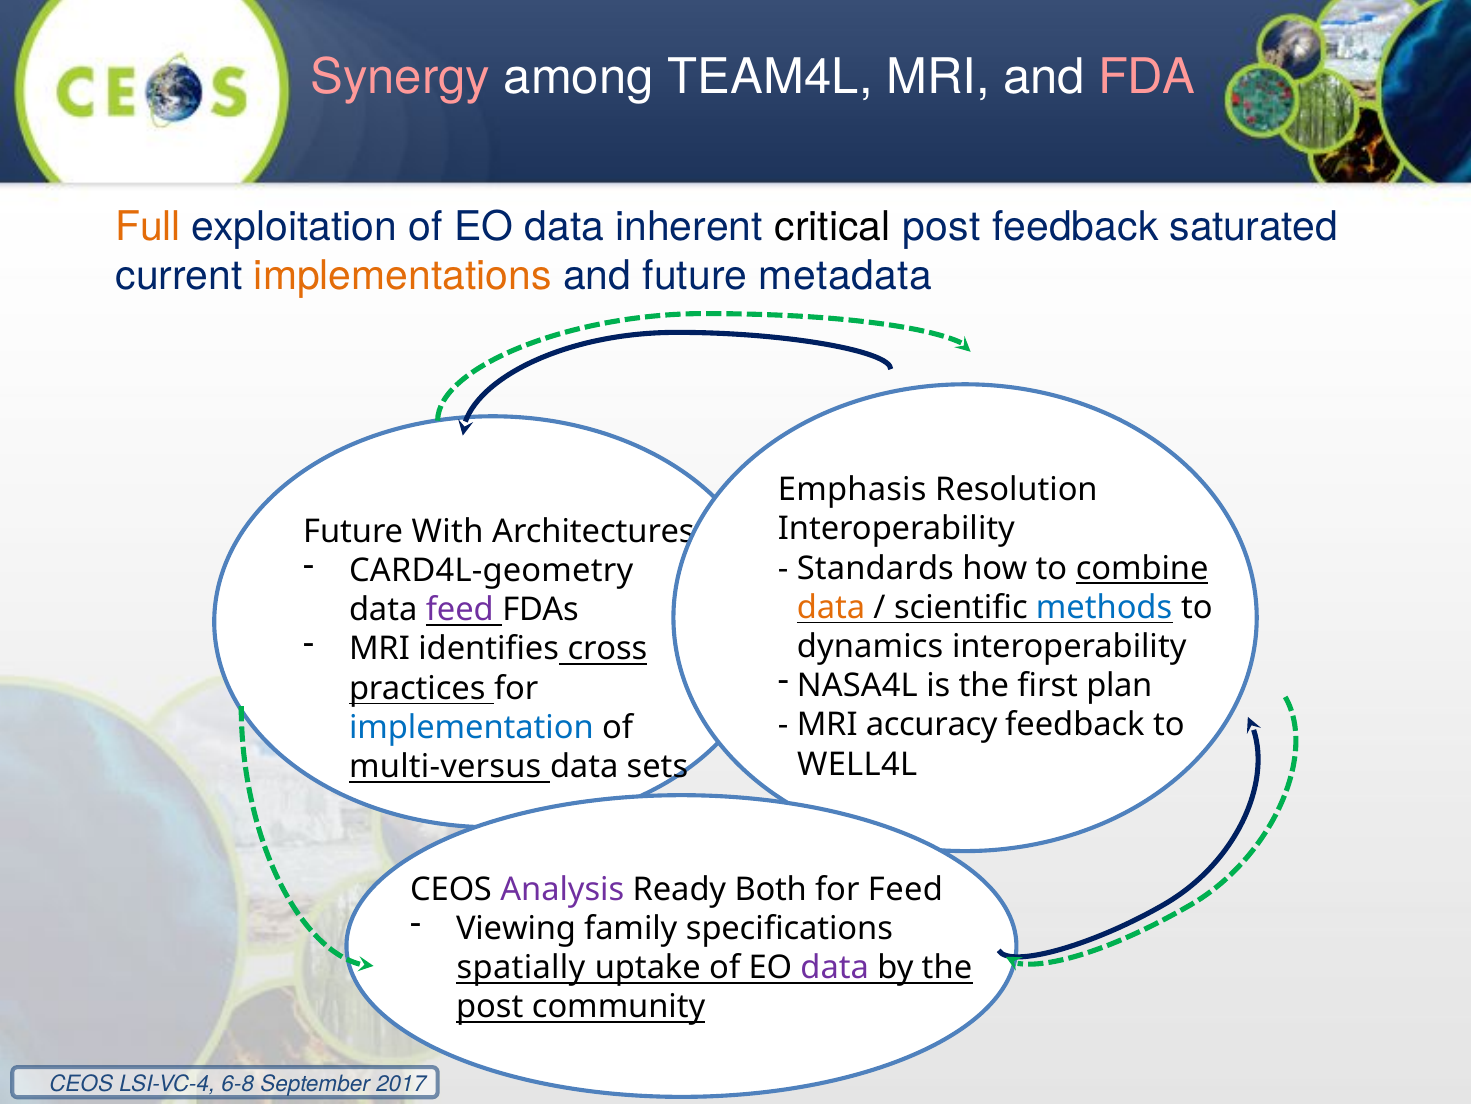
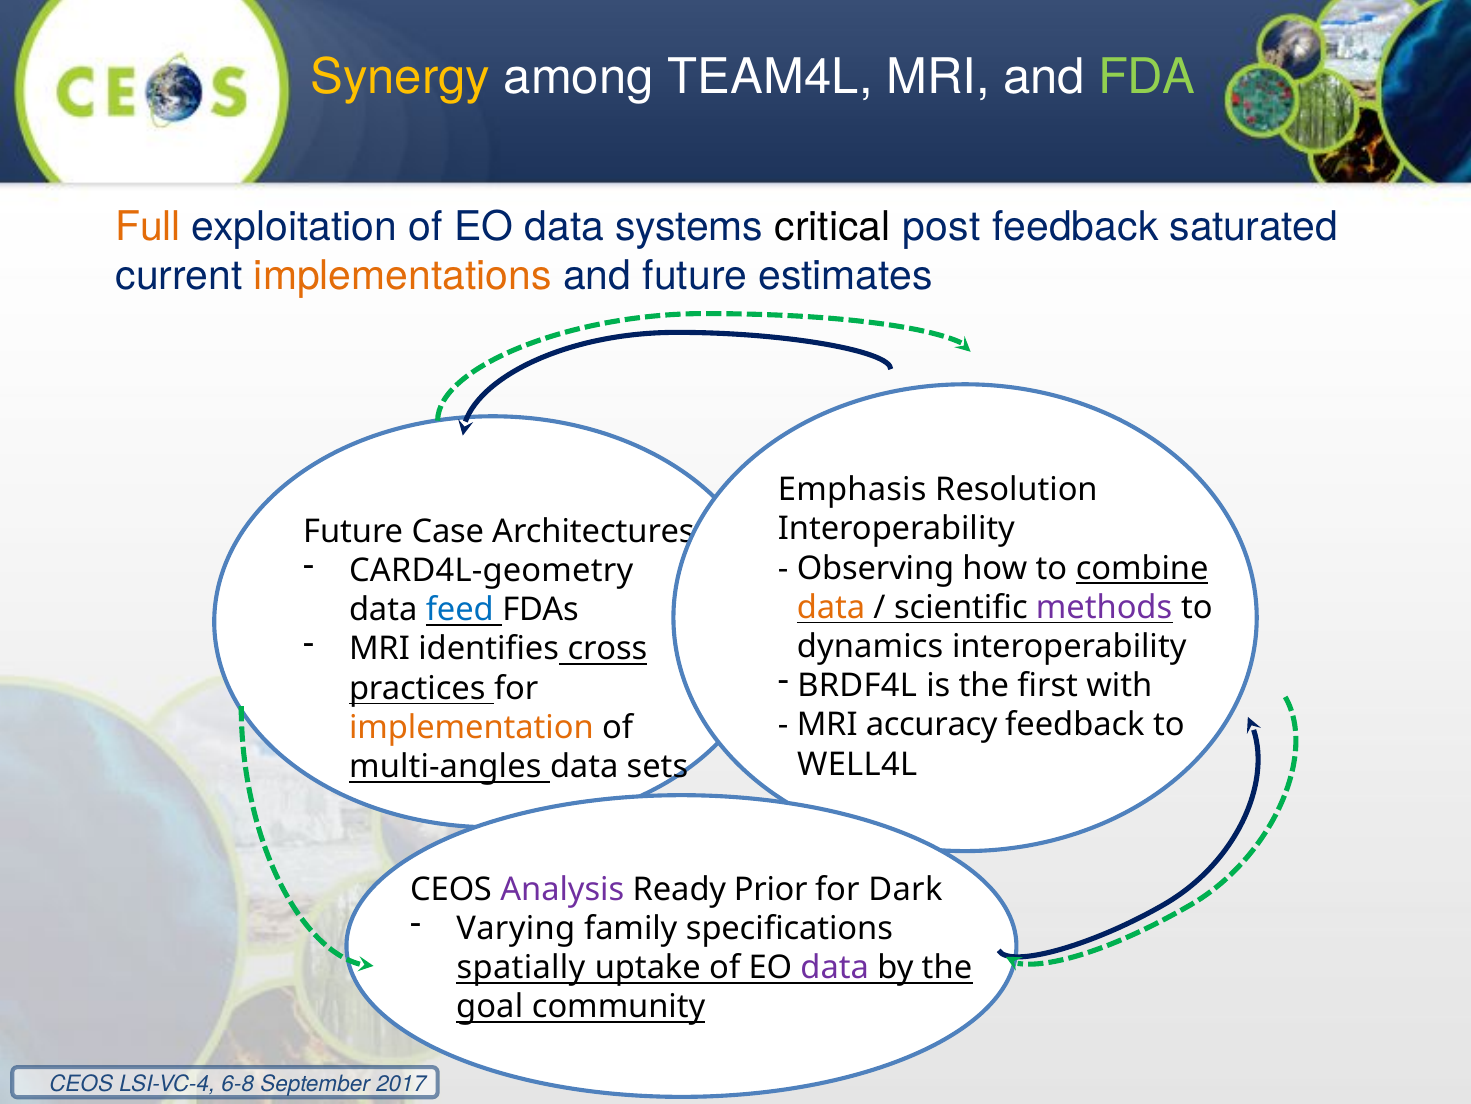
Synergy colour: pink -> yellow
FDA colour: pink -> light green
inherent: inherent -> systems
metadata: metadata -> estimates
With: With -> Case
Standards: Standards -> Observing
methods colour: blue -> purple
feed at (460, 610) colour: purple -> blue
NASA4L: NASA4L -> BRDF4L
plan: plan -> with
implementation colour: blue -> orange
multi-versus: multi-versus -> multi-angles
Both: Both -> Prior
for Feed: Feed -> Dark
Viewing: Viewing -> Varying
post at (490, 1006): post -> goal
